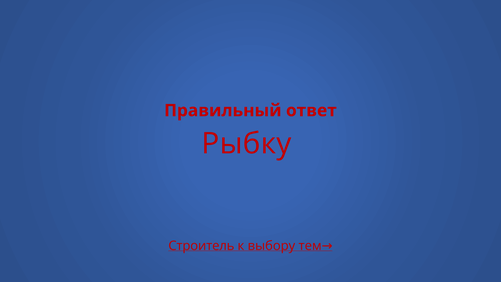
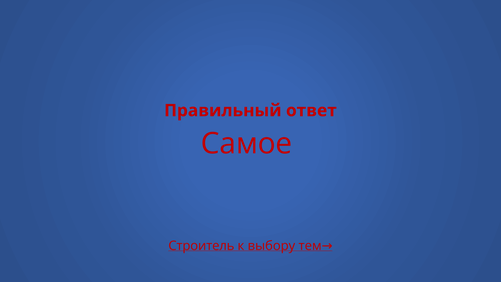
Рыбку: Рыбку -> Самое
